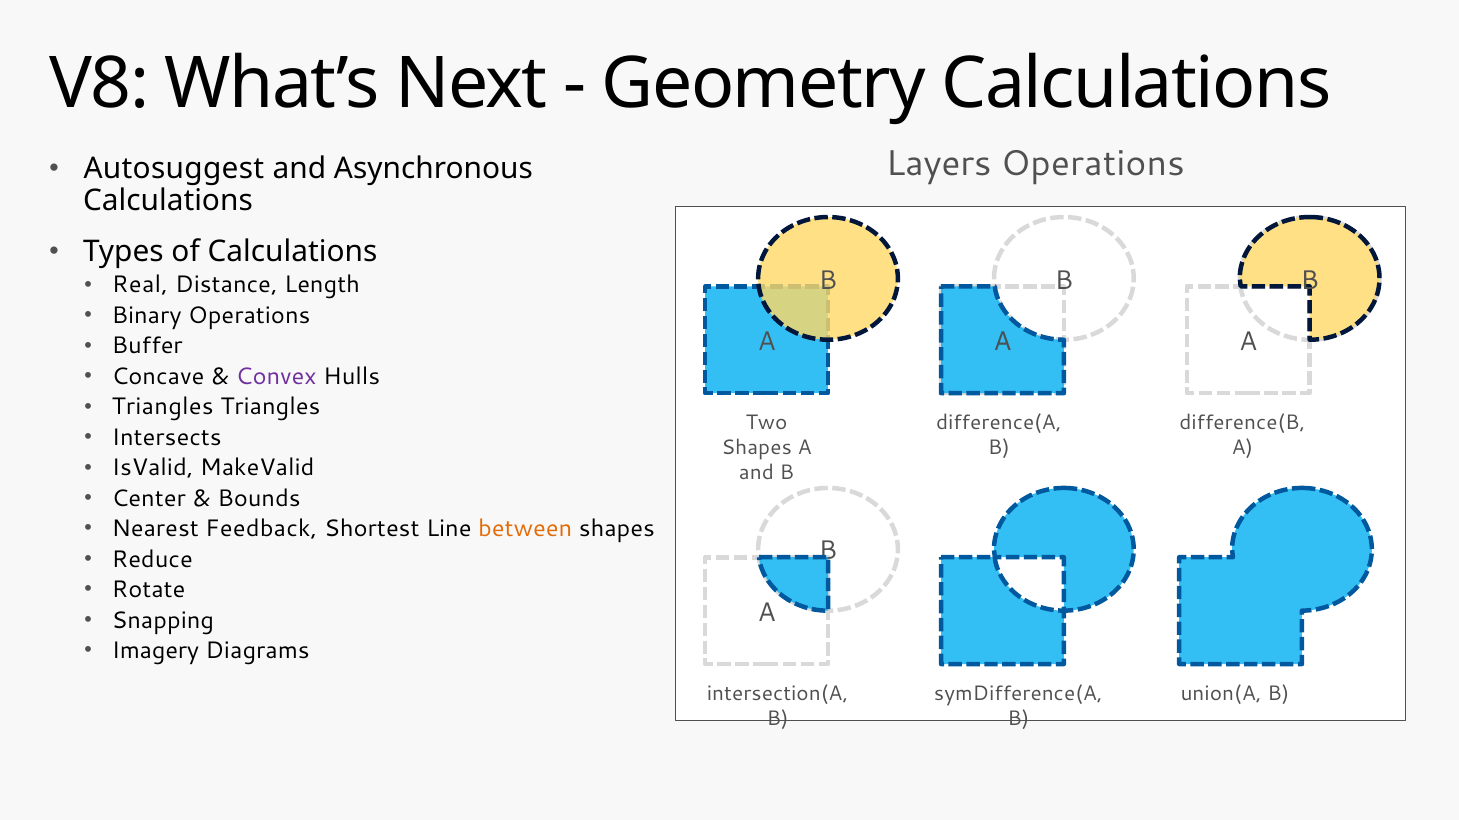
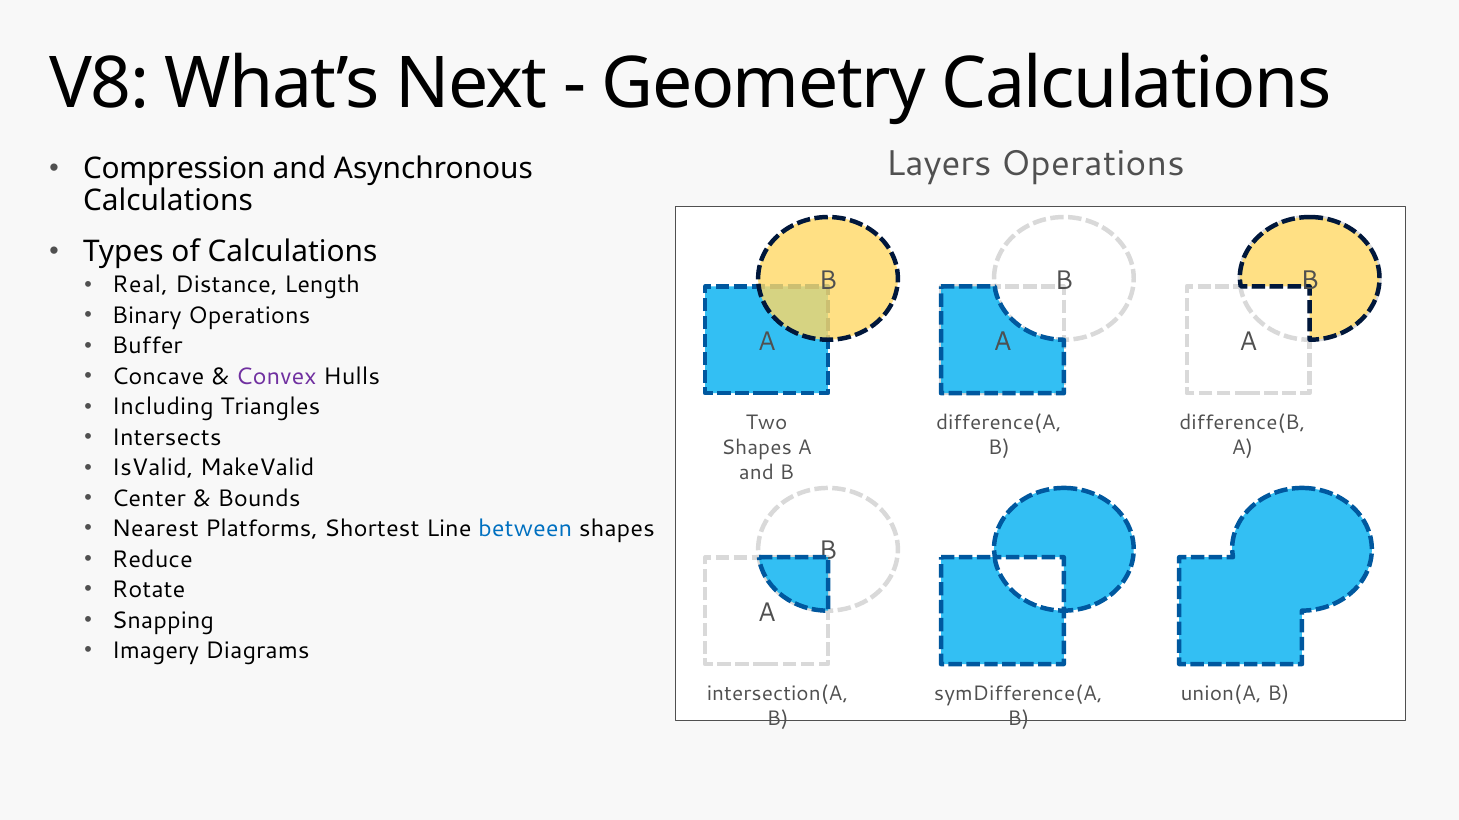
Autosuggest: Autosuggest -> Compression
Triangles at (163, 407): Triangles -> Including
Feedback: Feedback -> Platforms
between colour: orange -> blue
